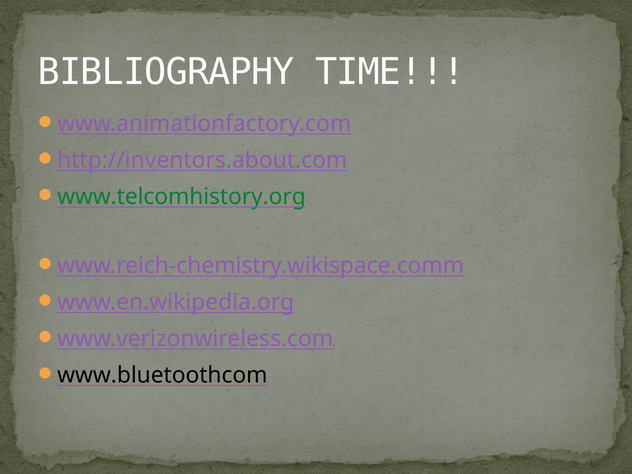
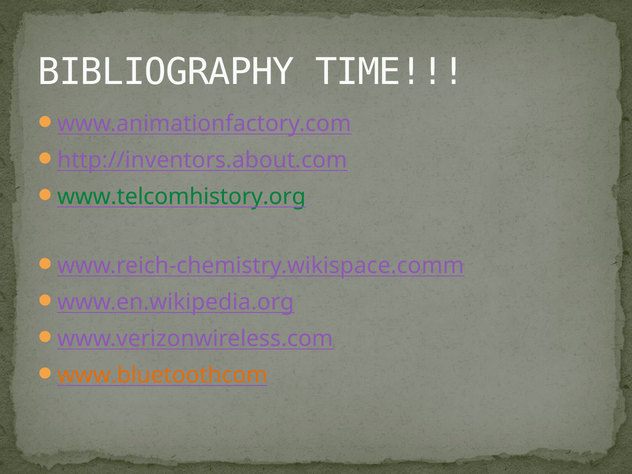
www.bluetoothcom colour: black -> orange
